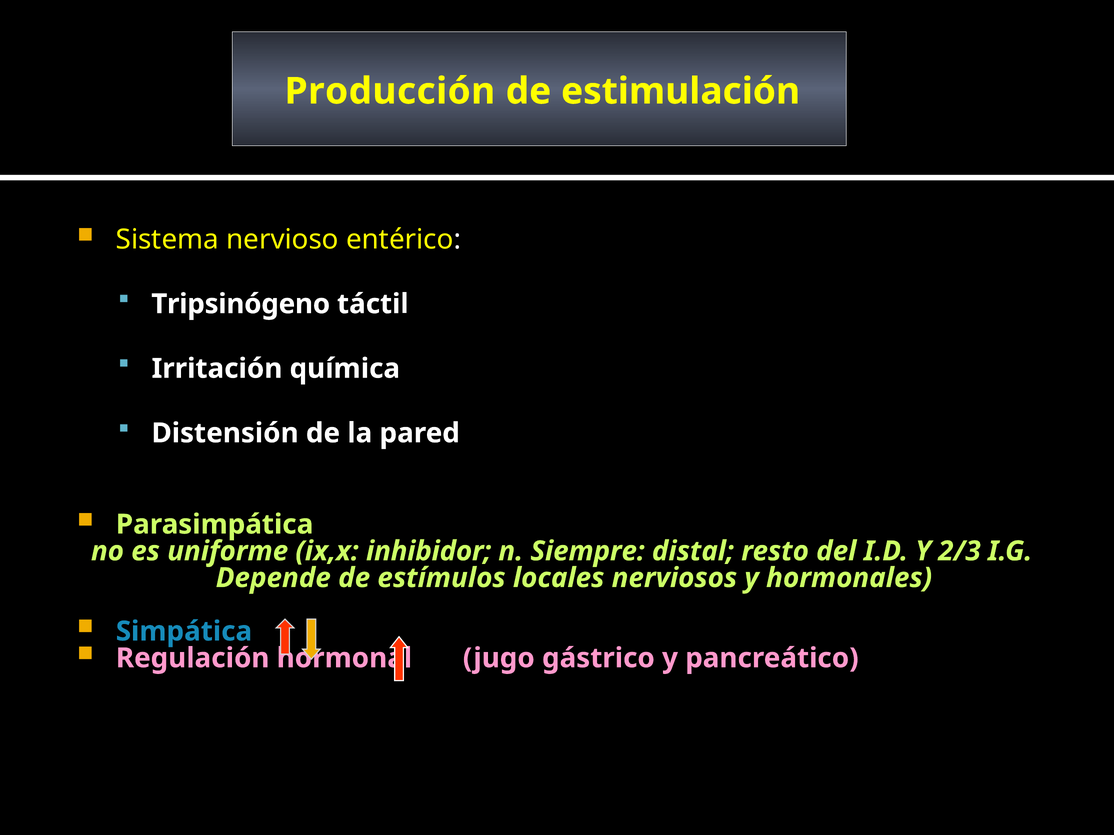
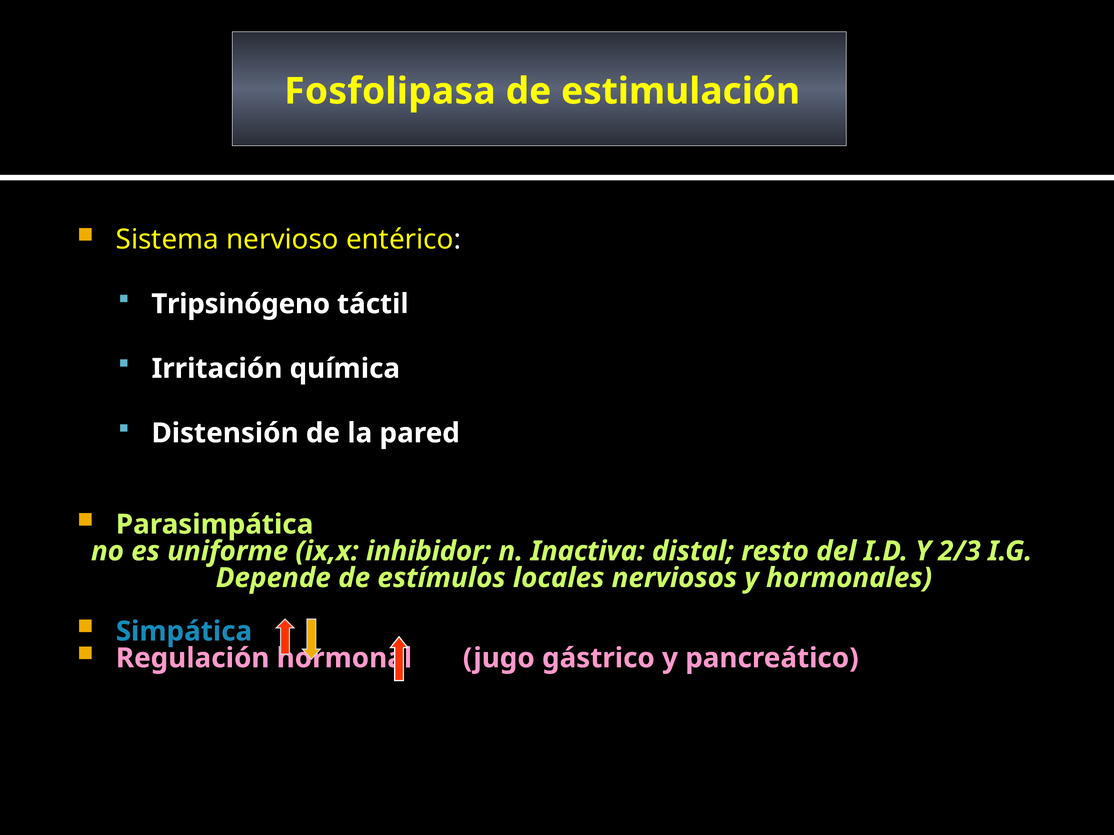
Producción: Producción -> Fosfolipasa
Siempre: Siempre -> Inactiva
